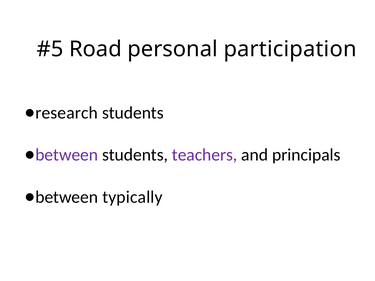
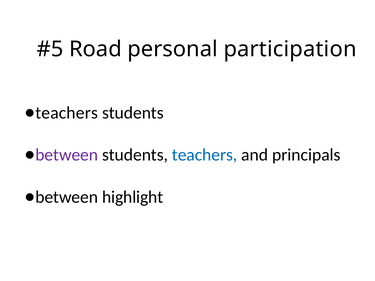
research at (67, 113): research -> teachers
teachers at (205, 155) colour: purple -> blue
typically: typically -> highlight
